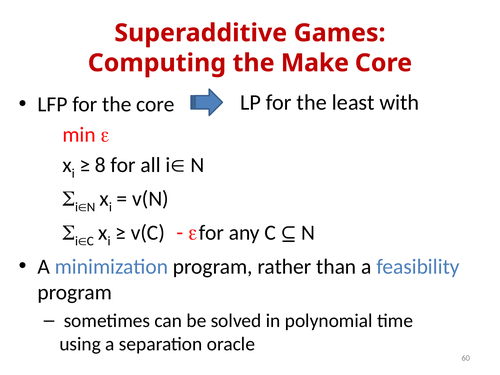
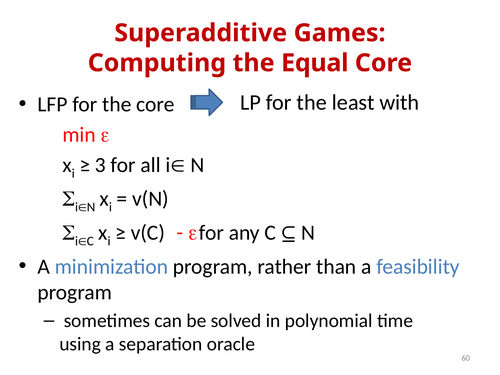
Make: Make -> Equal
8: 8 -> 3
